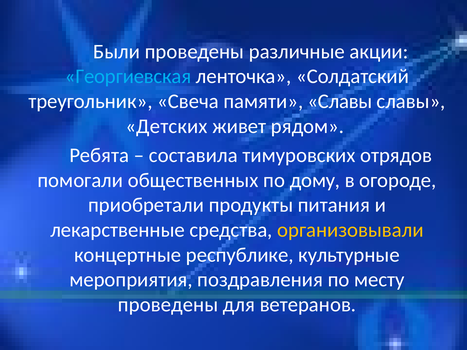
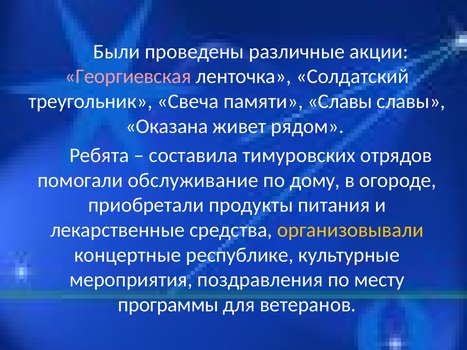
Георгиевская colour: light blue -> pink
Детских: Детских -> Оказана
общественных: общественных -> обслуживание
проведены at (168, 305): проведены -> программы
